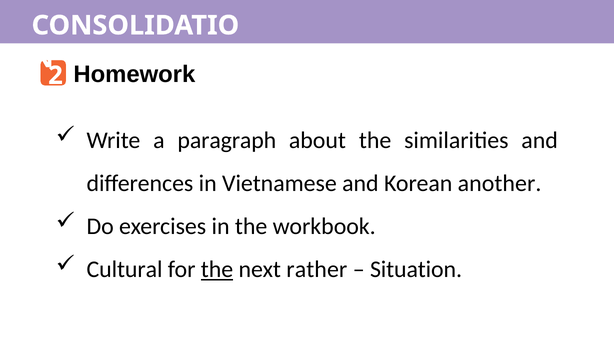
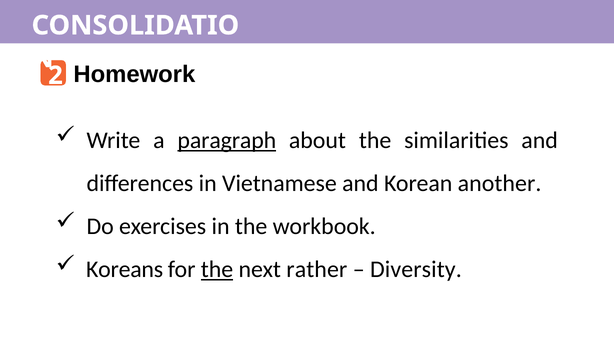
paragraph underline: none -> present
Cultural: Cultural -> Koreans
Situation: Situation -> Diversity
